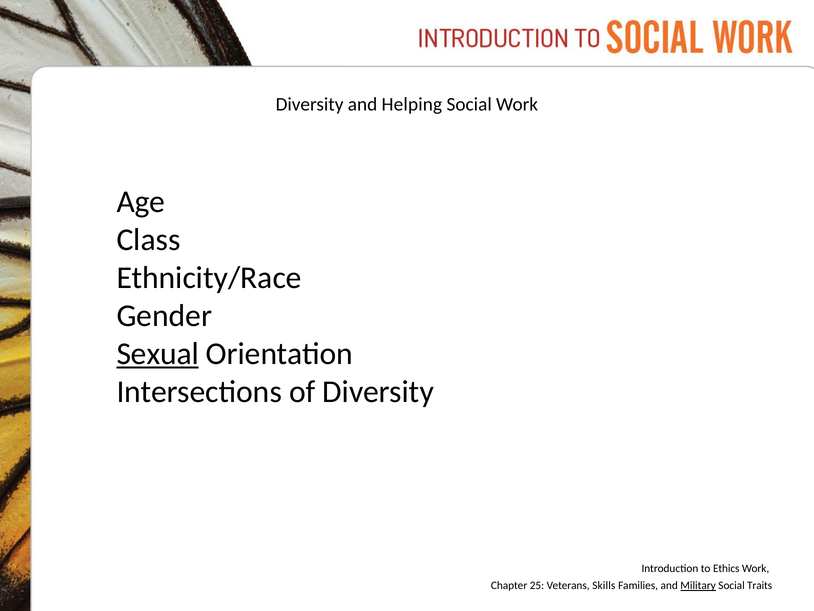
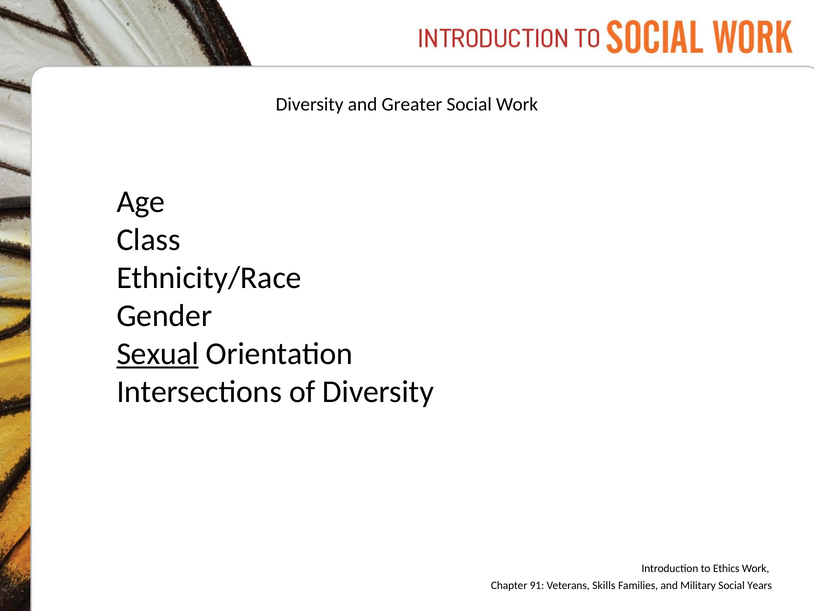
Helping: Helping -> Greater
25: 25 -> 91
Military underline: present -> none
Traits: Traits -> Years
